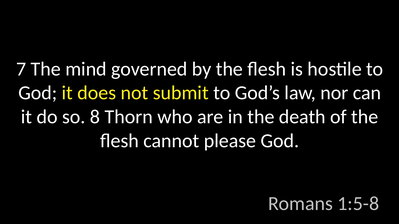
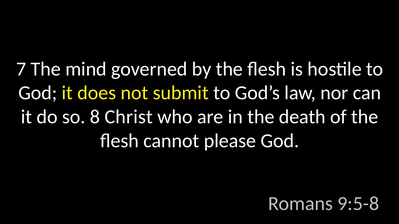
Thorn: Thorn -> Christ
1:5-8: 1:5-8 -> 9:5-8
